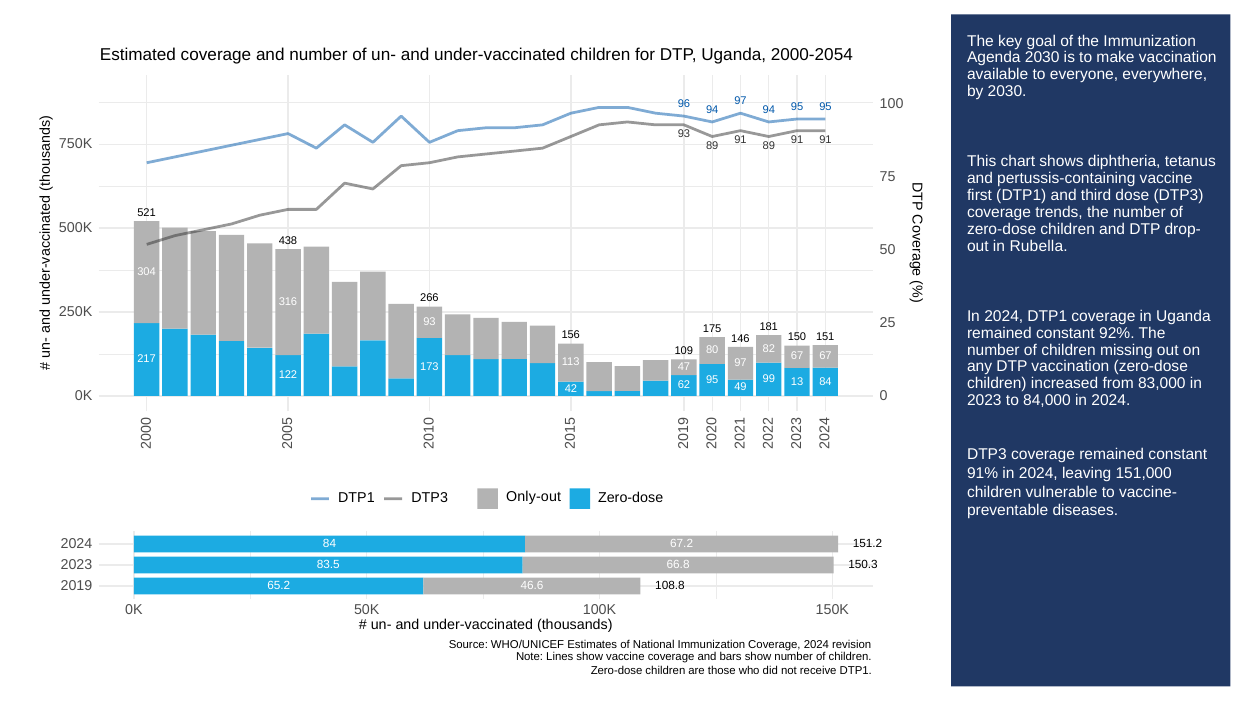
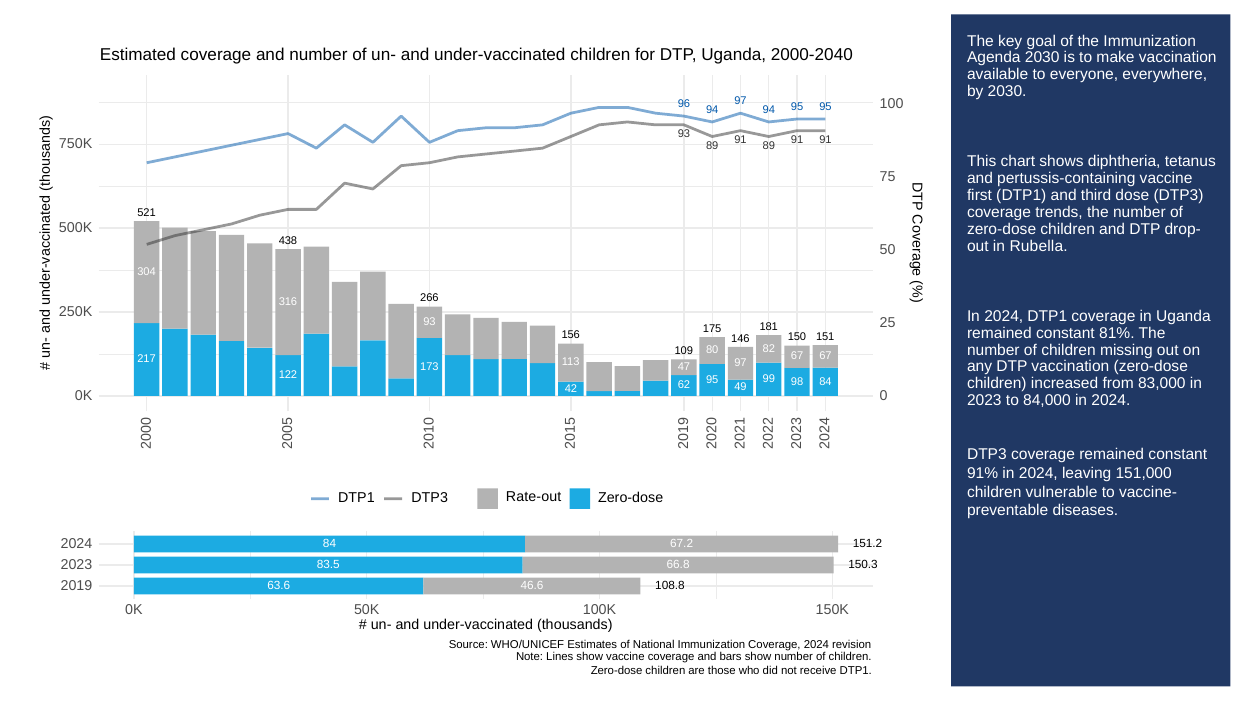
2000-2054: 2000-2054 -> 2000-2040
92%: 92% -> 81%
13: 13 -> 98
Only-out: Only-out -> Rate-out
65.2: 65.2 -> 63.6
